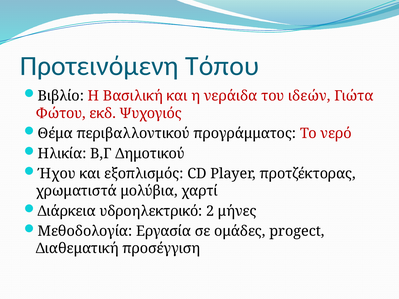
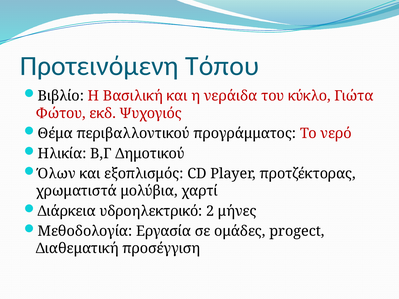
ιδεών: ιδεών -> κύκλο
Ήχου: Ήχου -> Όλων
